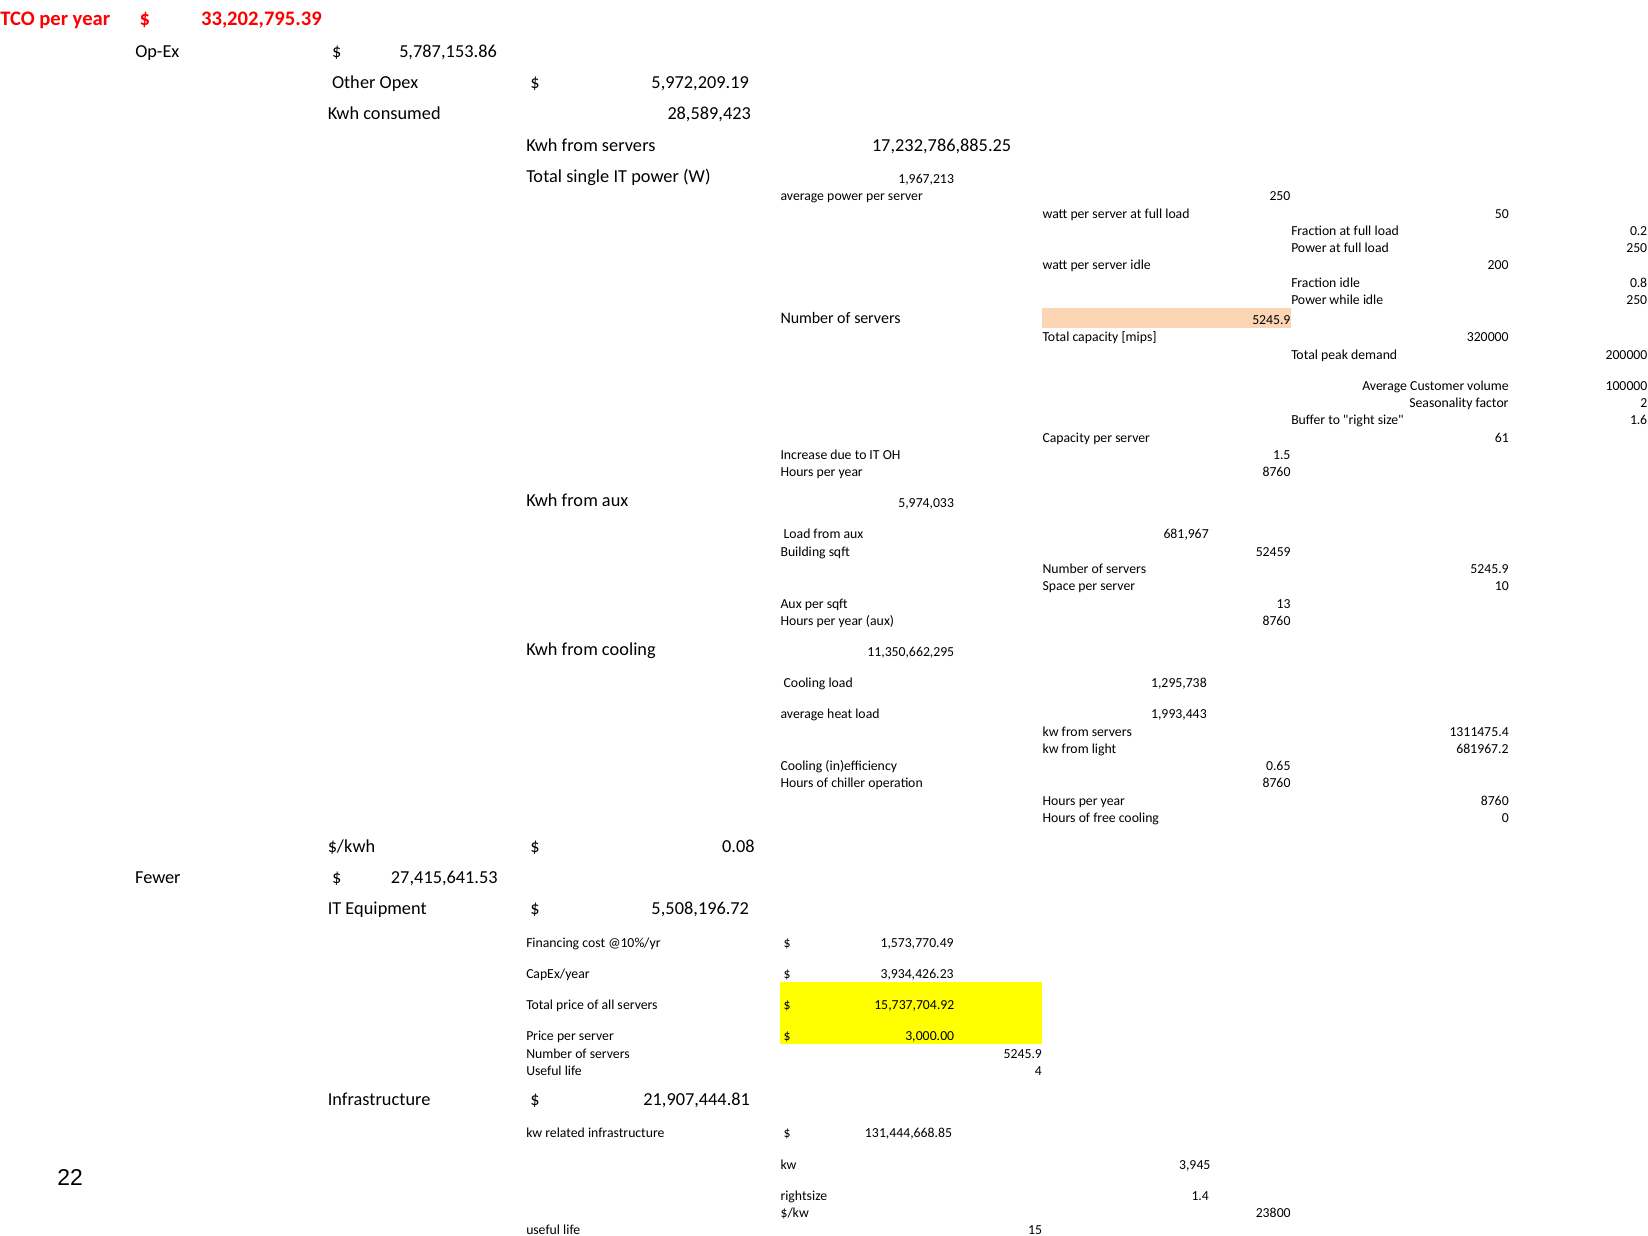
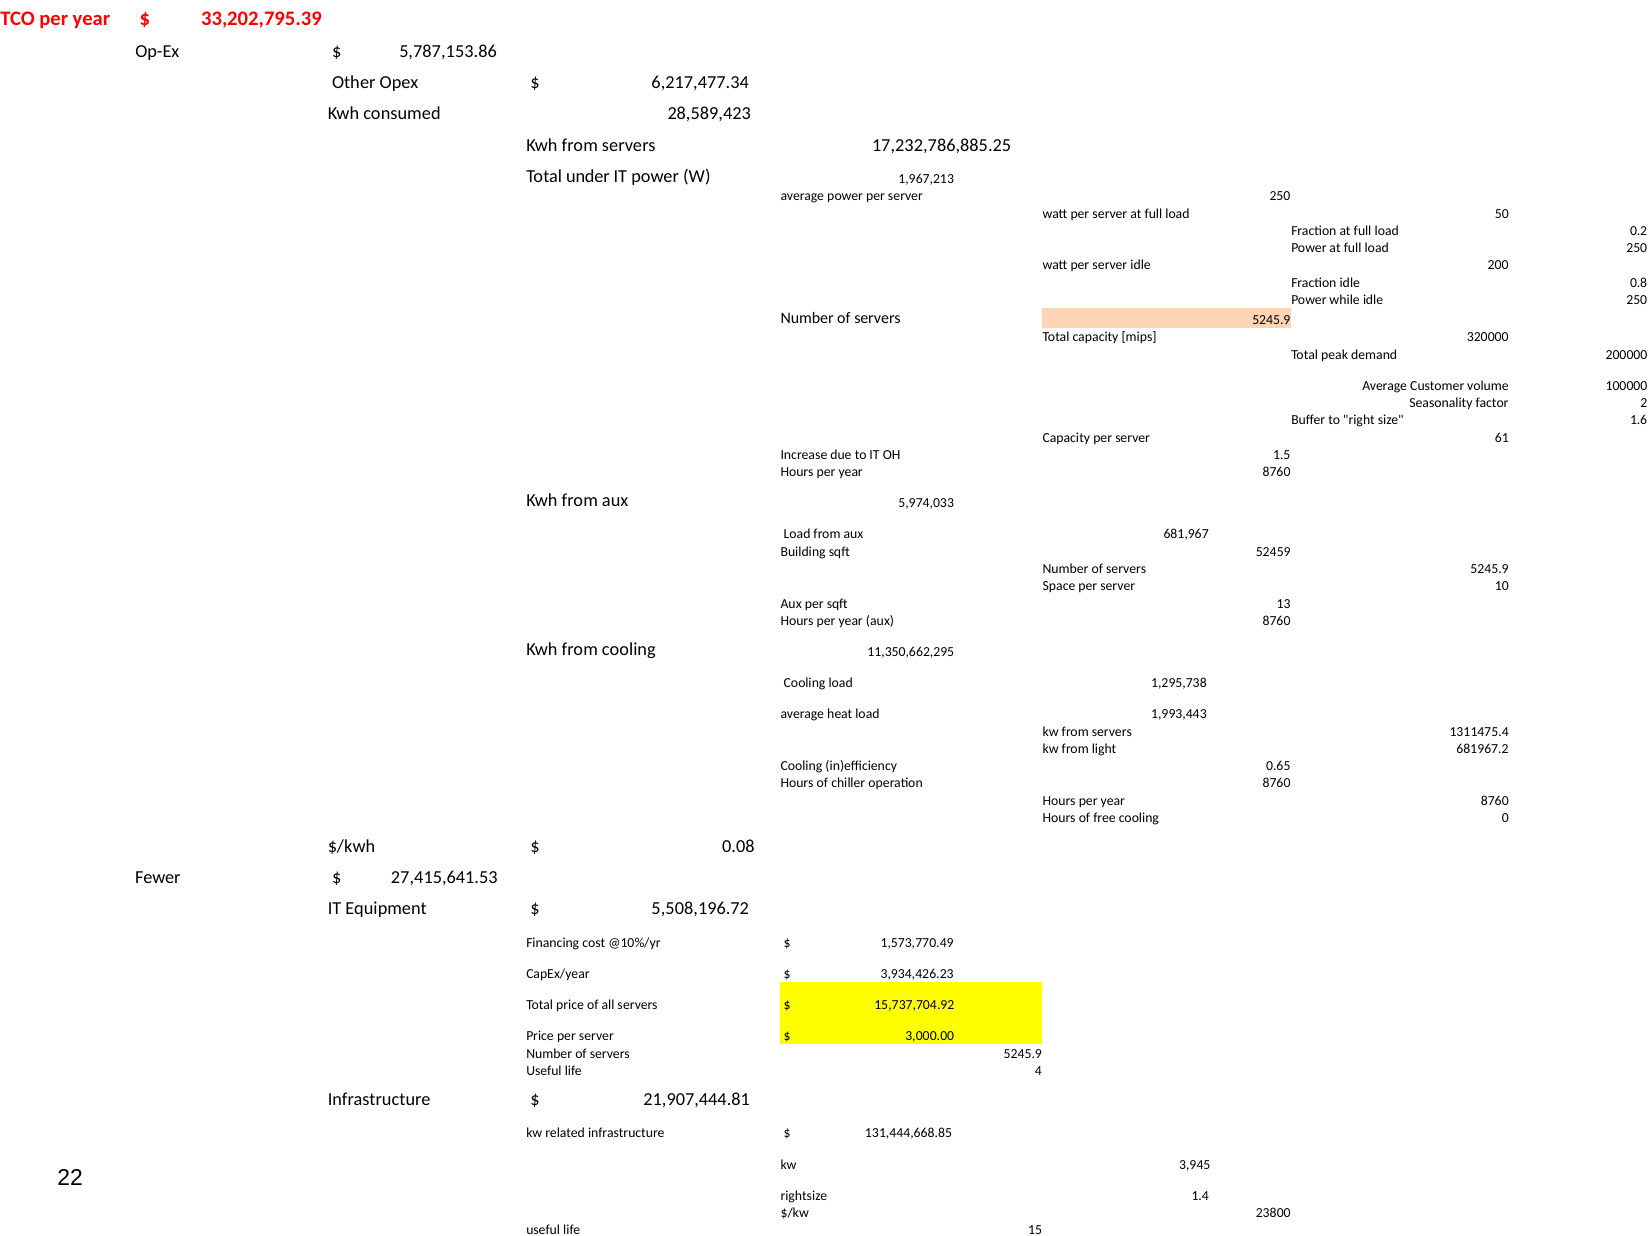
5,972,209.19: 5,972,209.19 -> 6,217,477.34
single: single -> under
